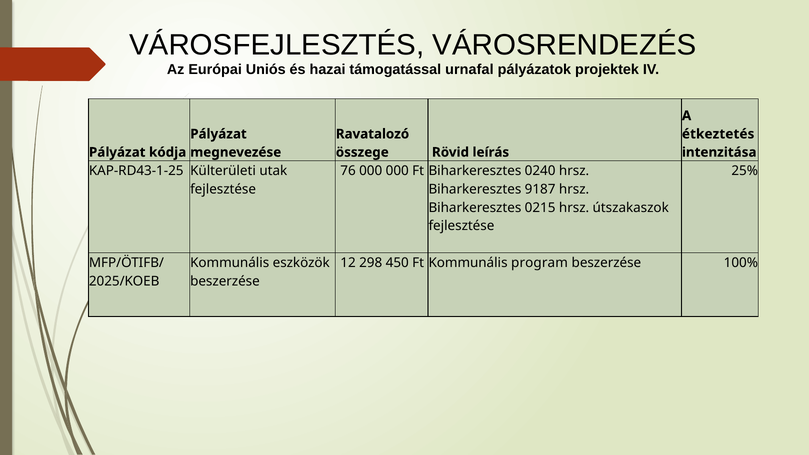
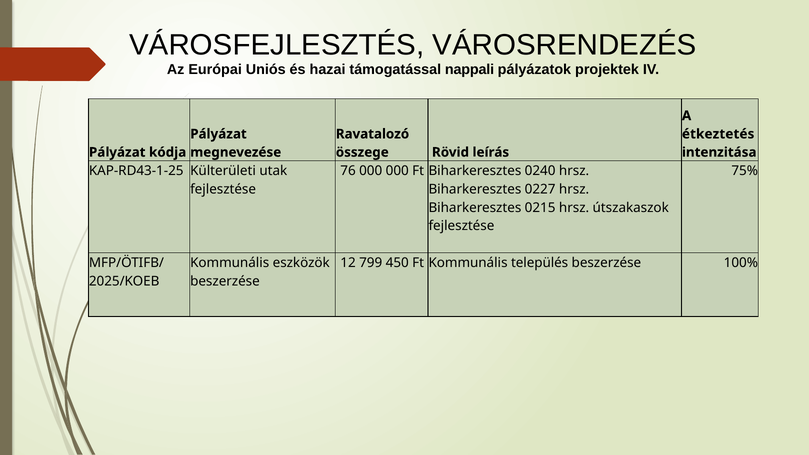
urnafal: urnafal -> nappali
25%: 25% -> 75%
9187: 9187 -> 0227
298: 298 -> 799
program: program -> település
